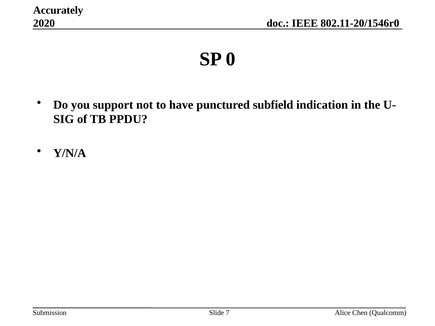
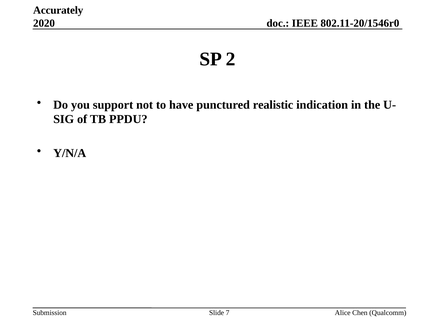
0: 0 -> 2
subfield: subfield -> realistic
